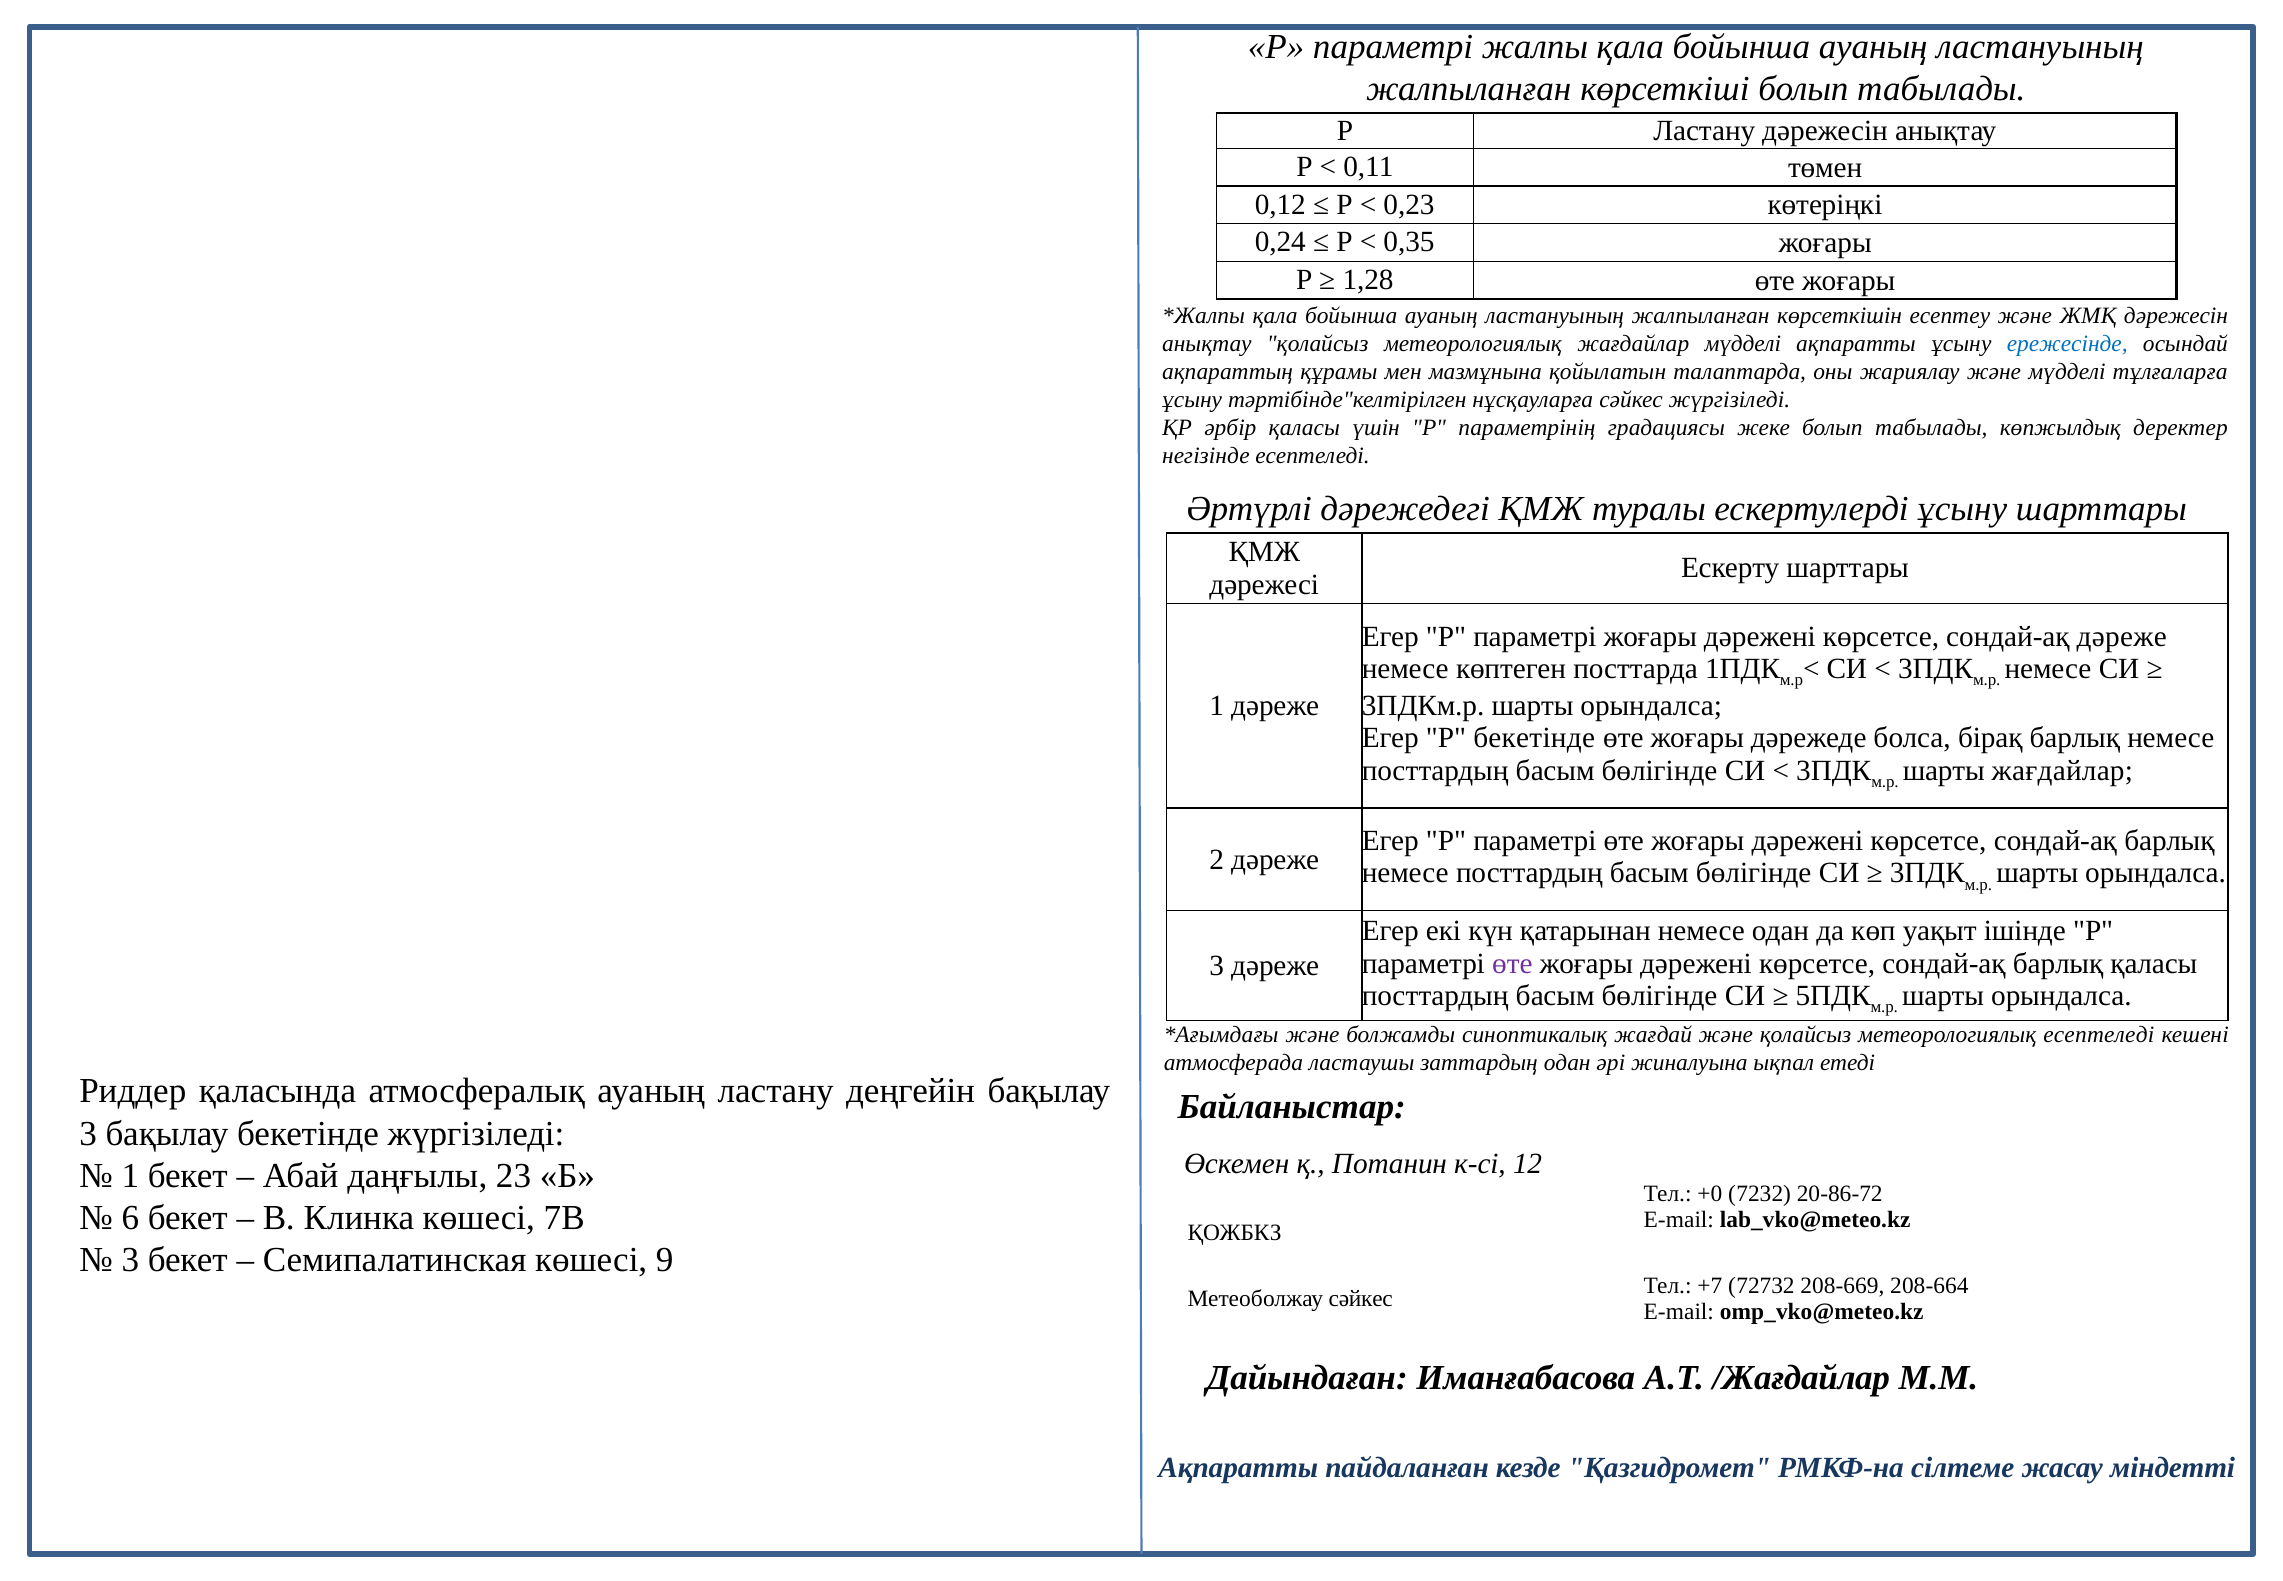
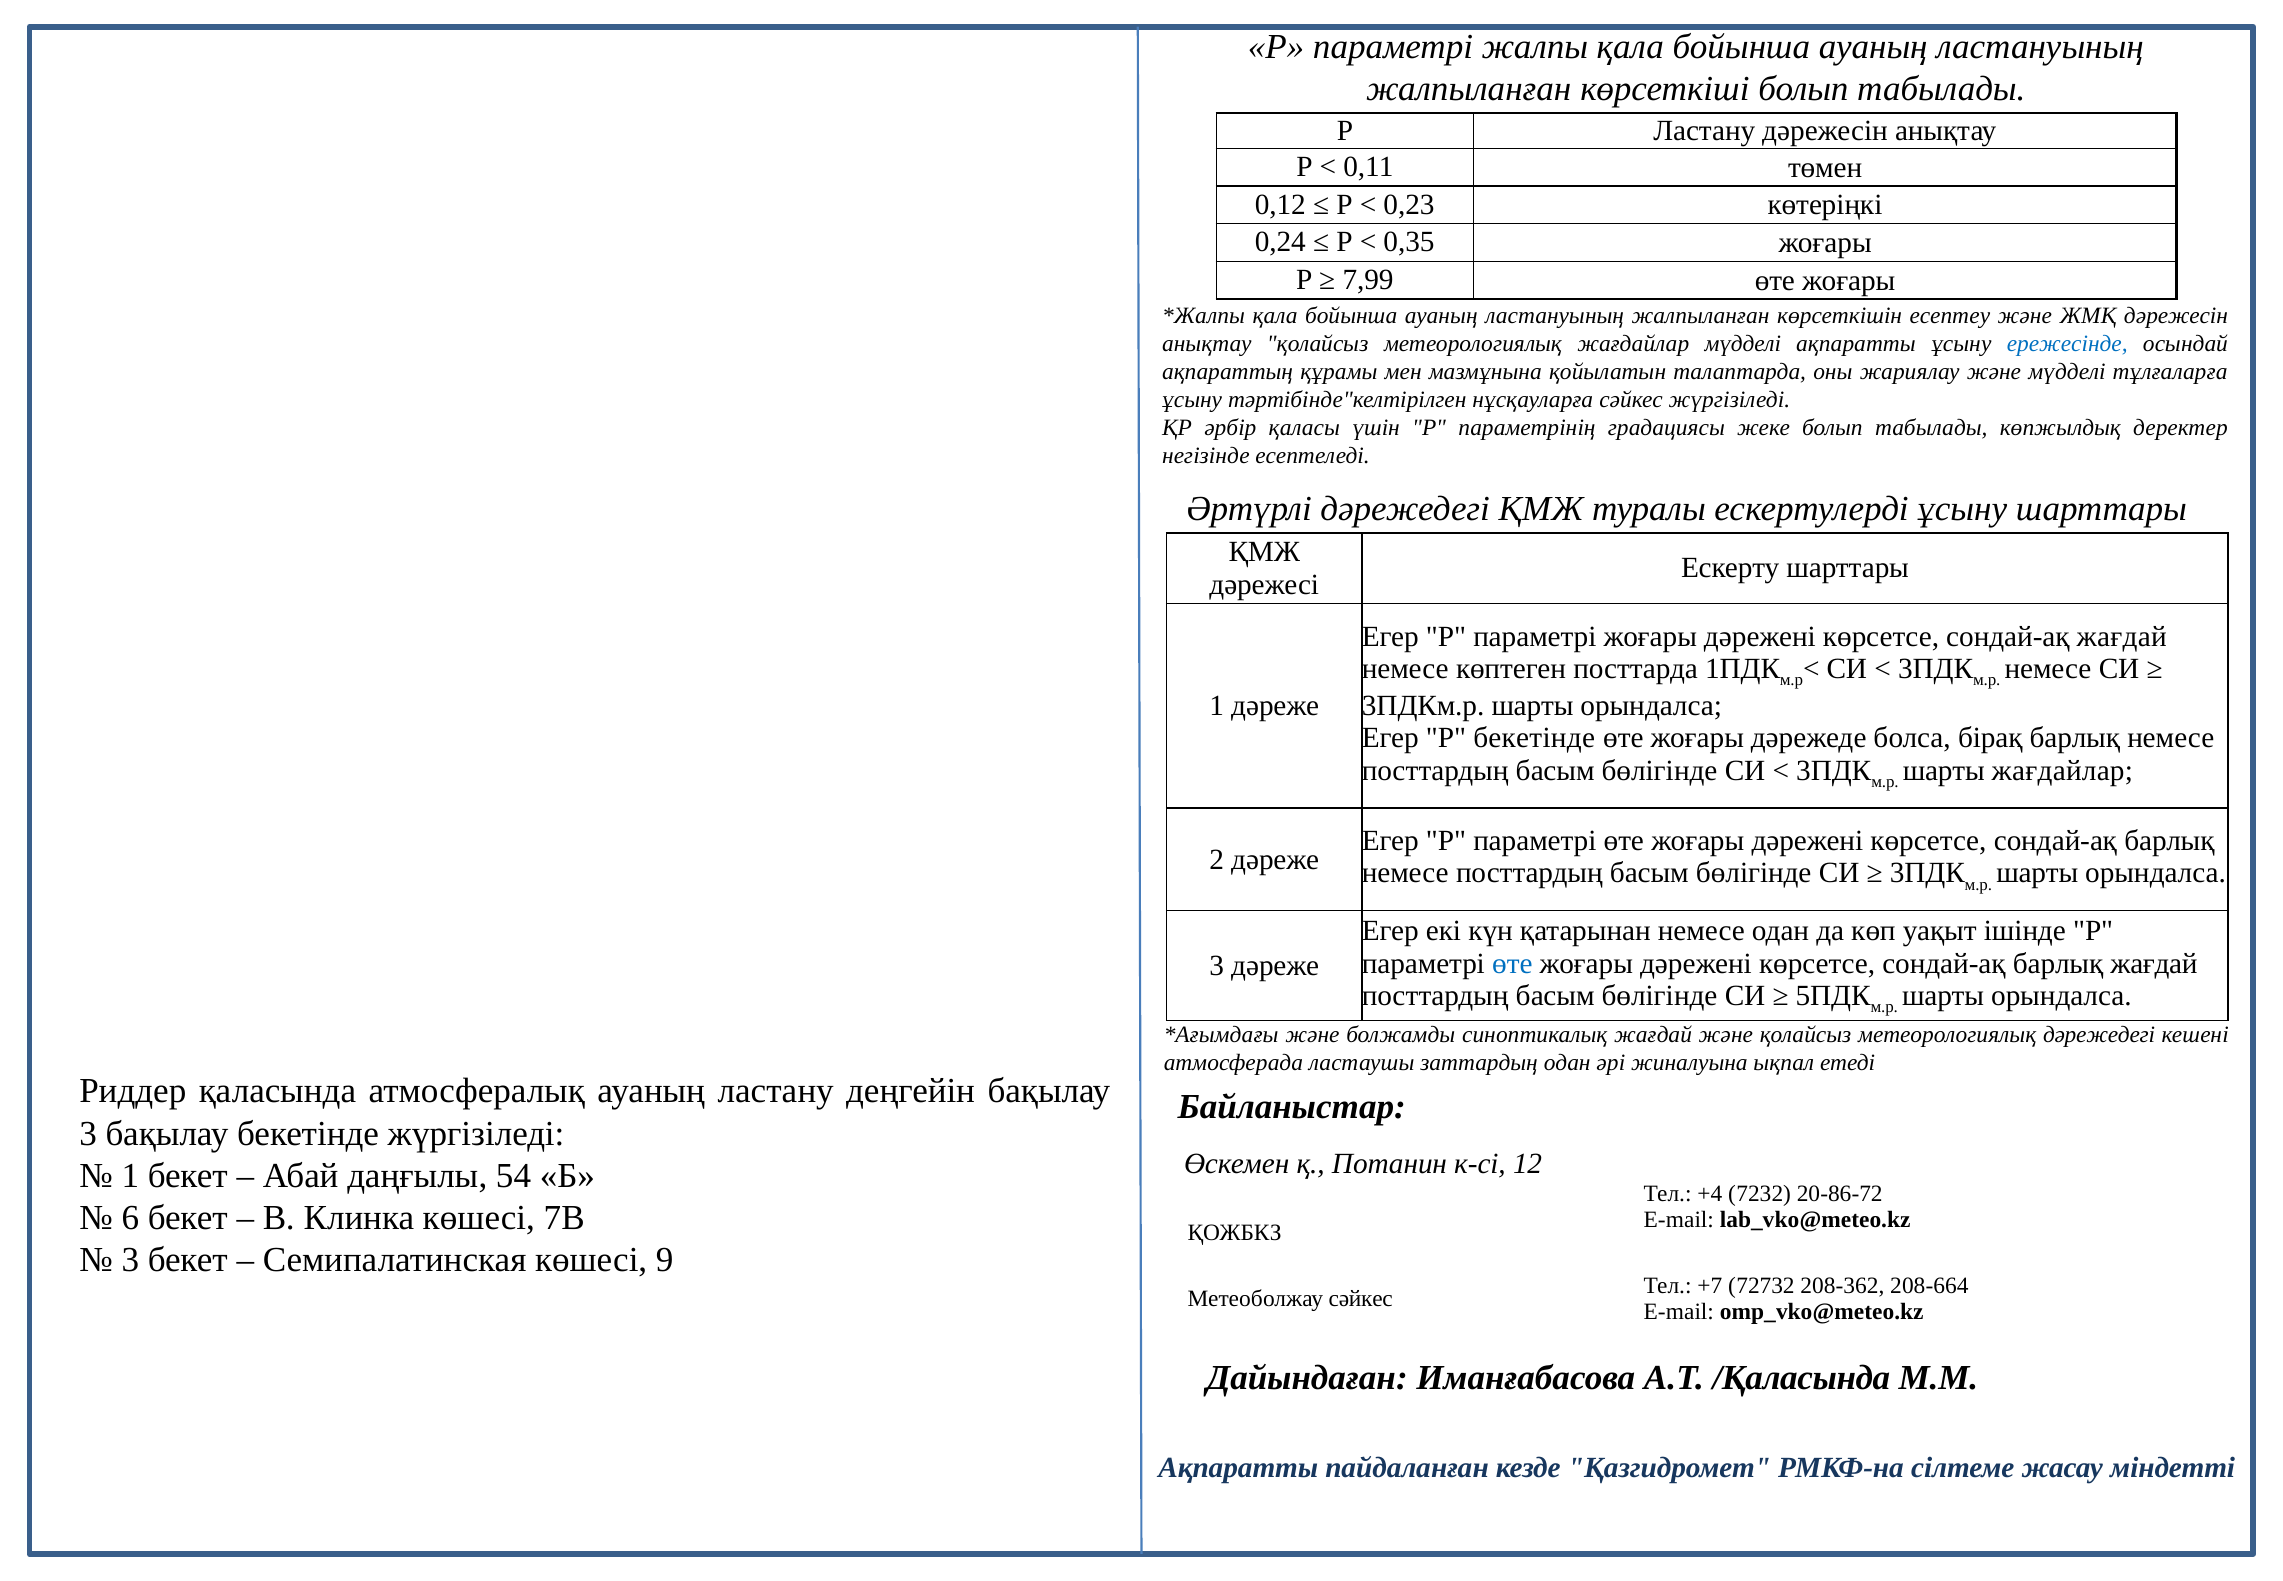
1,28: 1,28 -> 7,99
сондай-ақ дәреже: дәреже -> жағдай
өте at (1512, 963) colour: purple -> blue
барлық қаласы: қаласы -> жағдай
метеорологиялық есептеледі: есептеледі -> дәрежедегі
23: 23 -> 54
+0: +0 -> +4
208-669: 208-669 -> 208-362
/Жағдайлар: /Жағдайлар -> /Қаласында
